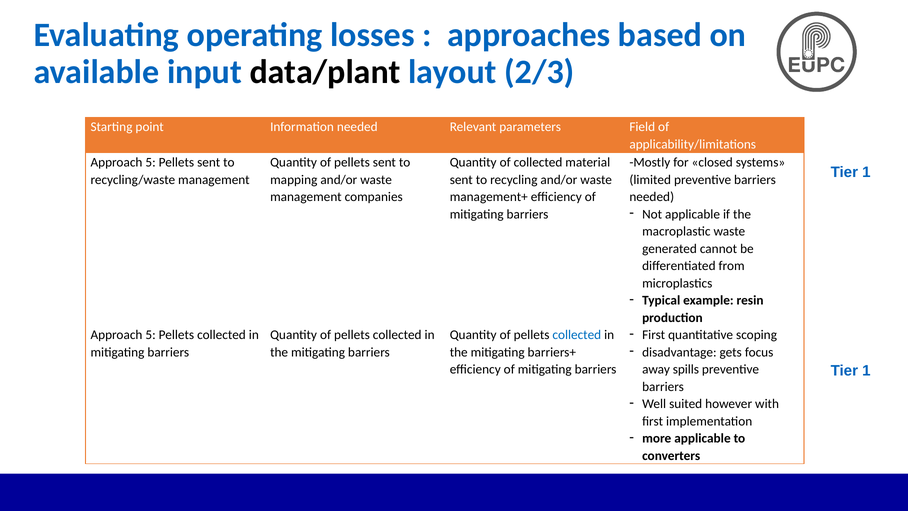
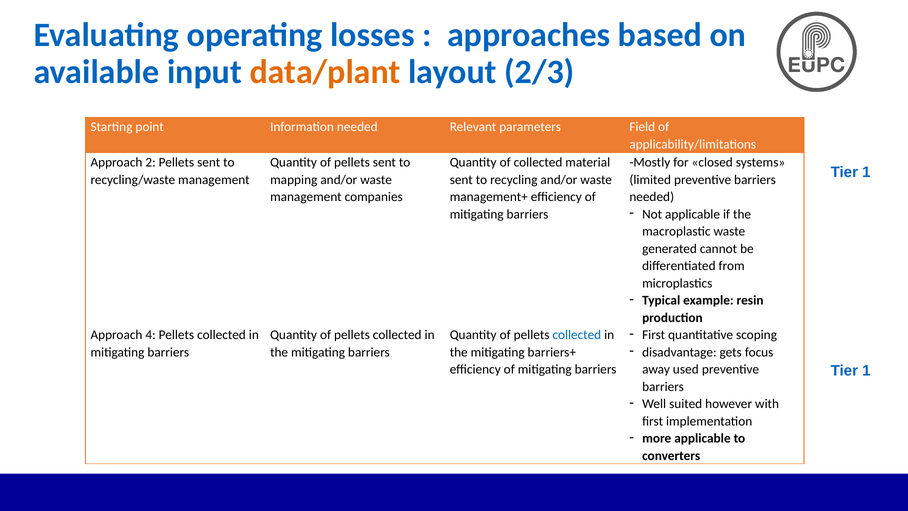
data/plant colour: black -> orange
5 at (151, 162): 5 -> 2
5 at (151, 335): 5 -> 4
spills: spills -> used
